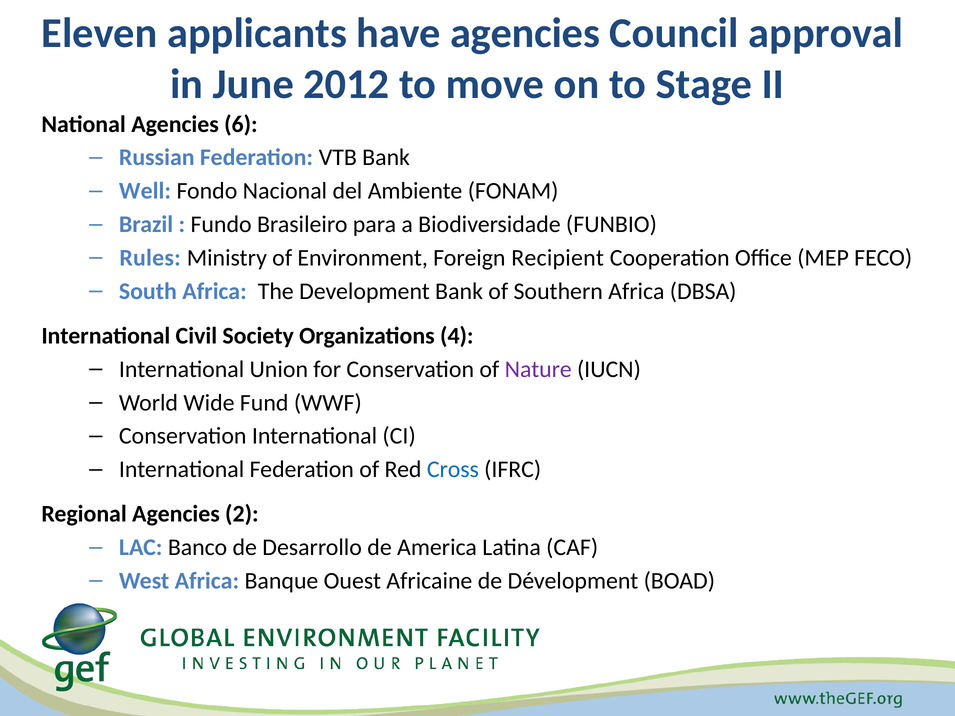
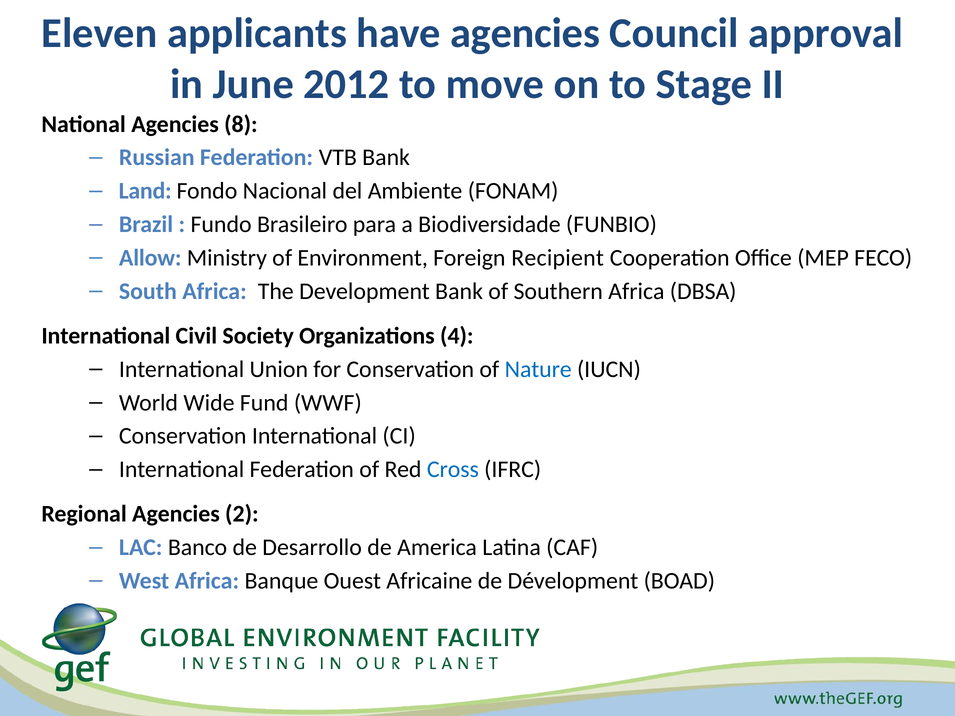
6: 6 -> 8
Well: Well -> Land
Rules: Rules -> Allow
Nature colour: purple -> blue
